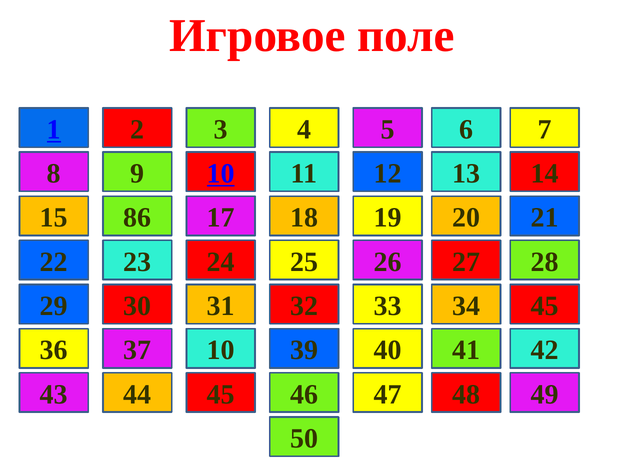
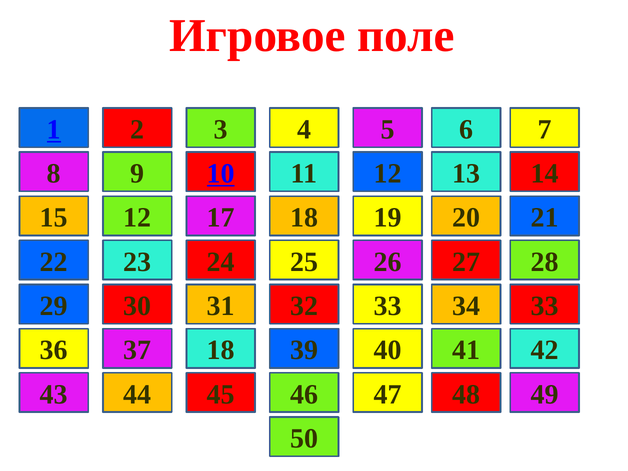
15 86: 86 -> 12
34 45: 45 -> 33
37 10: 10 -> 18
